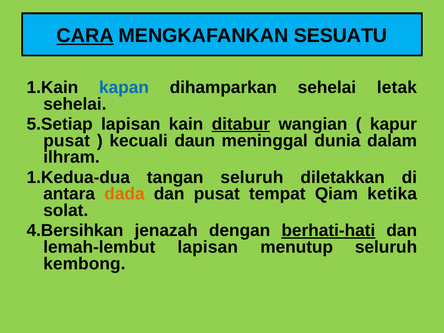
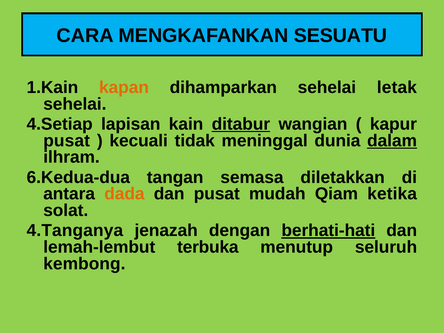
CARA underline: present -> none
kapan colour: blue -> orange
5.Setiap: 5.Setiap -> 4.Setiap
daun: daun -> tidak
dalam underline: none -> present
1.Kedua-dua: 1.Kedua-dua -> 6.Kedua-dua
tangan seluruh: seluruh -> semasa
tempat: tempat -> mudah
4.Bersihkan: 4.Bersihkan -> 4.Tanganya
lemah-lembut lapisan: lapisan -> terbuka
